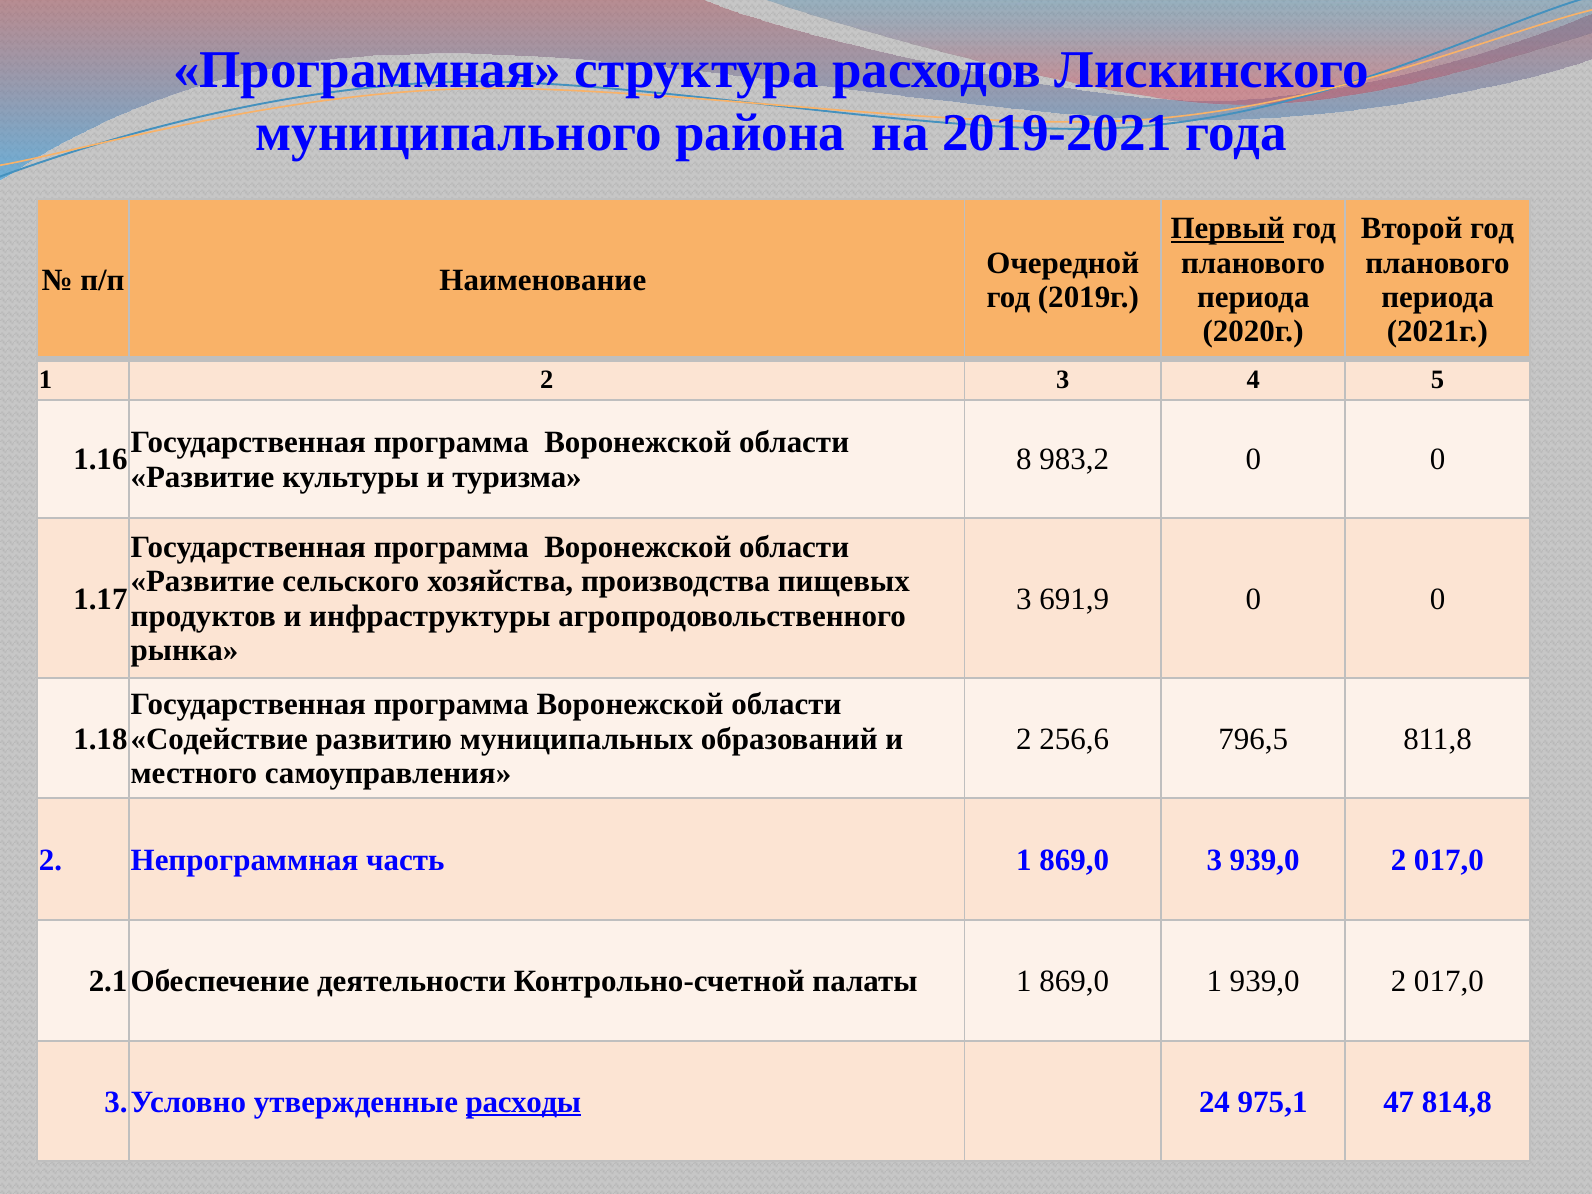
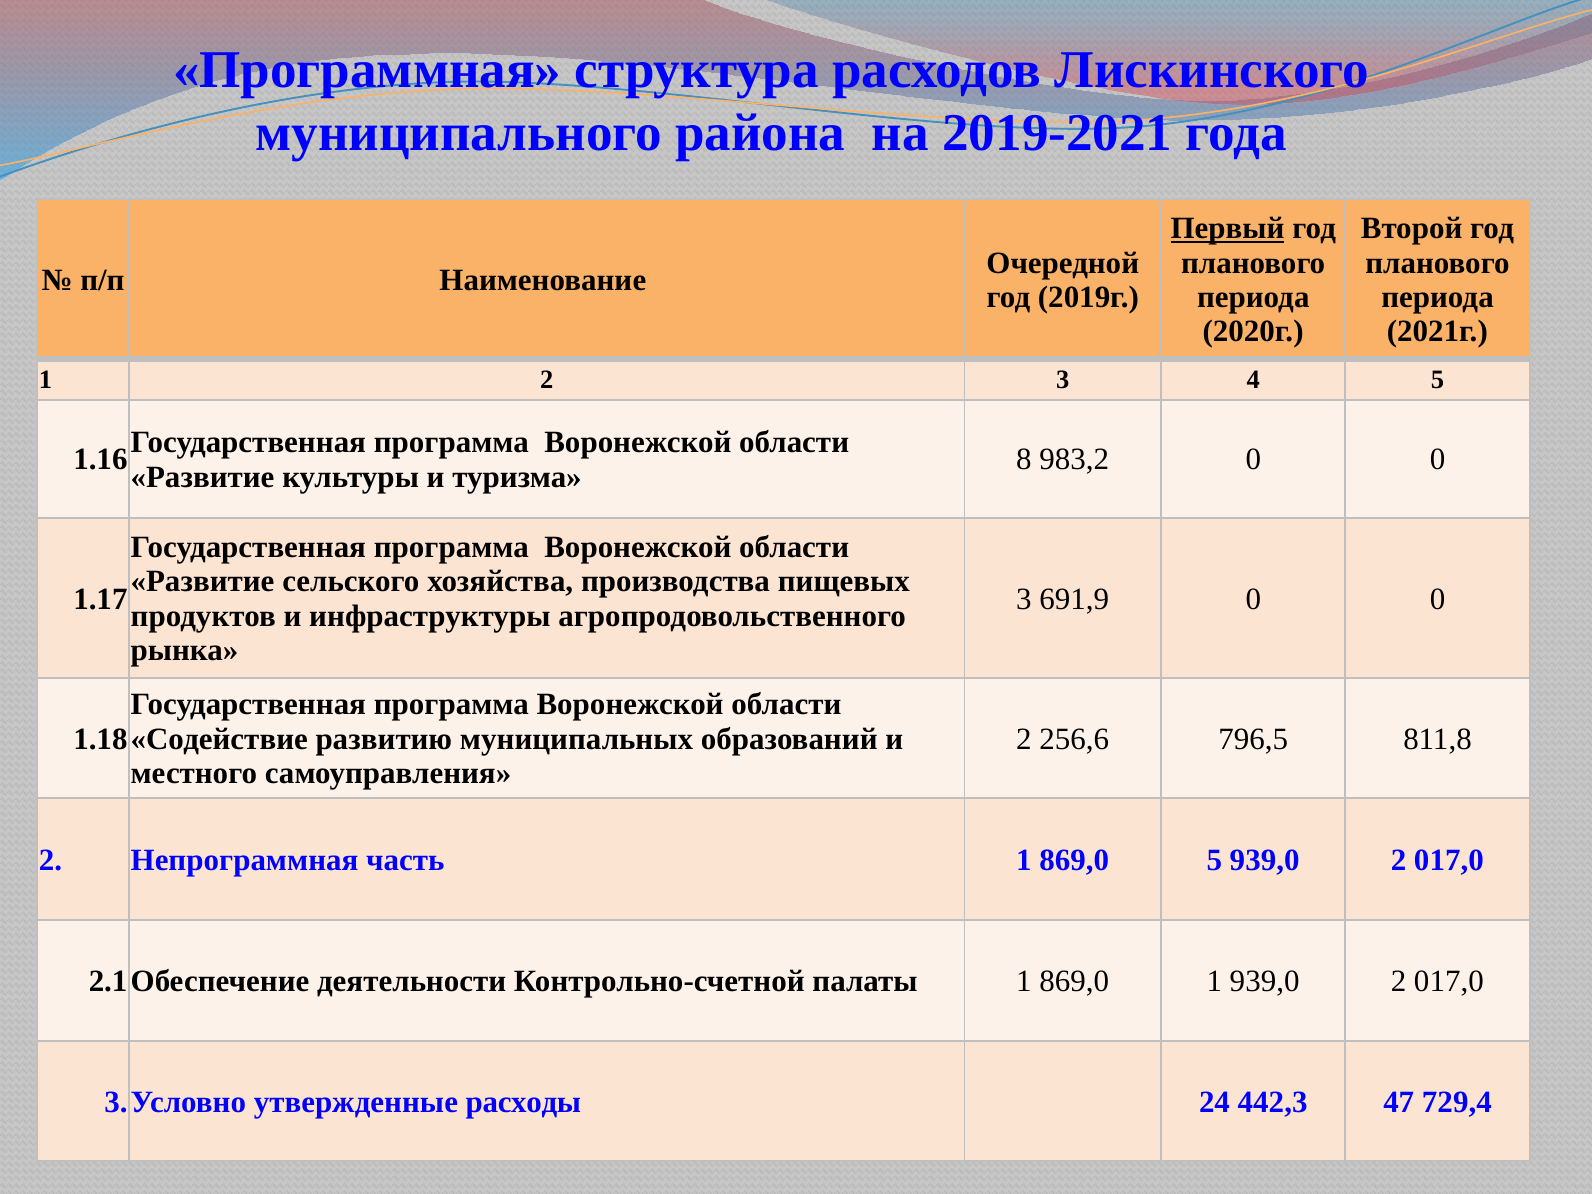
869,0 3: 3 -> 5
расходы underline: present -> none
975,1: 975,1 -> 442,3
814,8: 814,8 -> 729,4
